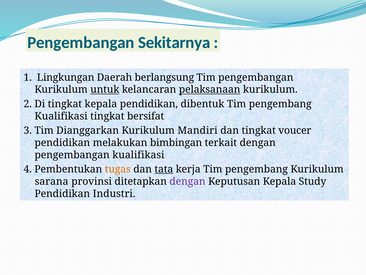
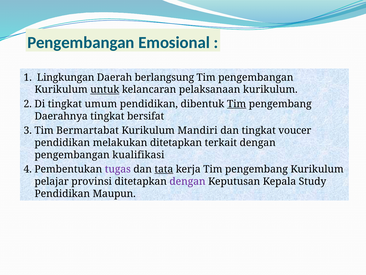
Sekitarnya: Sekitarnya -> Emosional
pelaksanaan underline: present -> none
tingkat kepala: kepala -> umum
Tim at (237, 104) underline: none -> present
Kualifikasi at (61, 116): Kualifikasi -> Daerahnya
Dianggarkan: Dianggarkan -> Bermartabat
melakukan bimbingan: bimbingan -> ditetapkan
tugas colour: orange -> purple
sarana: sarana -> pelajar
Industri: Industri -> Maupun
